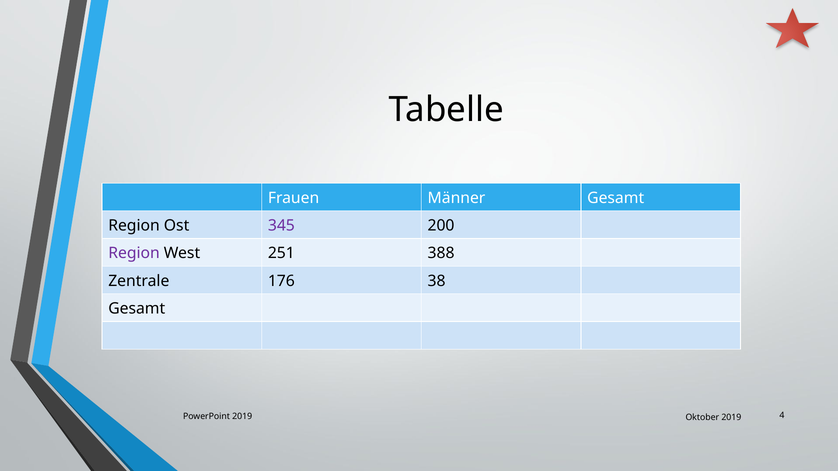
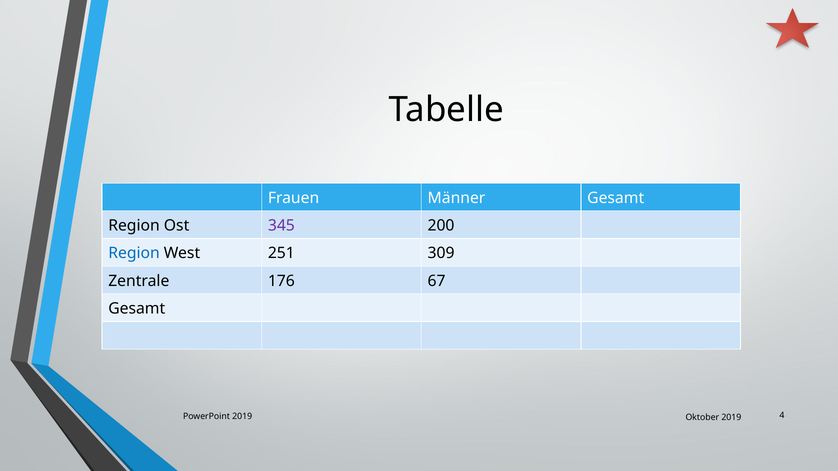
Region at (134, 253) colour: purple -> blue
388: 388 -> 309
38: 38 -> 67
